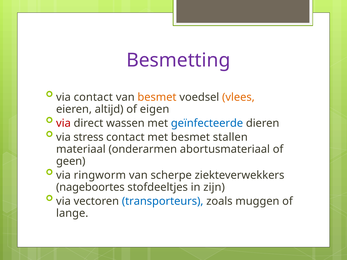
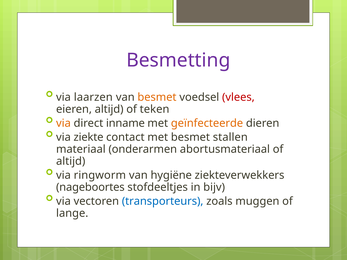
via contact: contact -> laarzen
vlees colour: orange -> red
eigen: eigen -> teken
via at (63, 123) colour: red -> orange
wassen: wassen -> inname
geïnfecteerde colour: blue -> orange
stress: stress -> ziekte
geen at (71, 161): geen -> altijd
scherpe: scherpe -> hygiëne
zijn: zijn -> bijv
